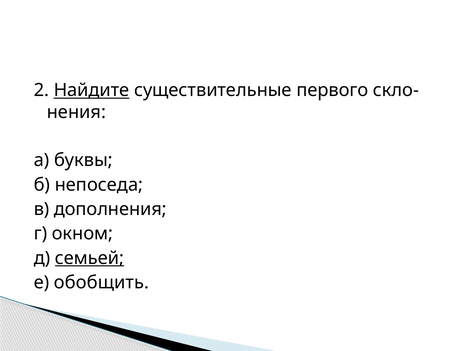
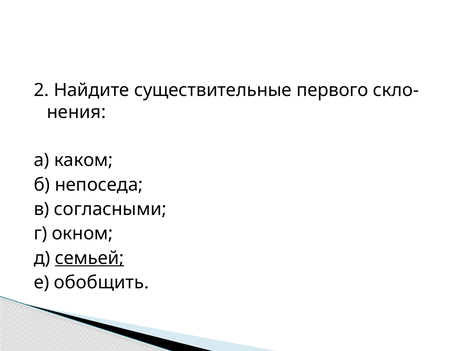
Найдите underline: present -> none
буквы: буквы -> каком
дополнения: дополнения -> согласными
